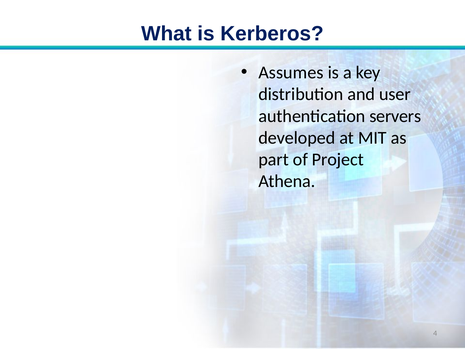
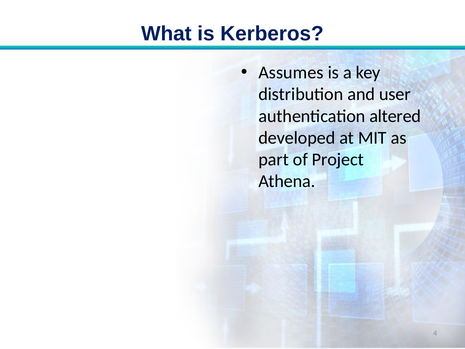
servers: servers -> altered
